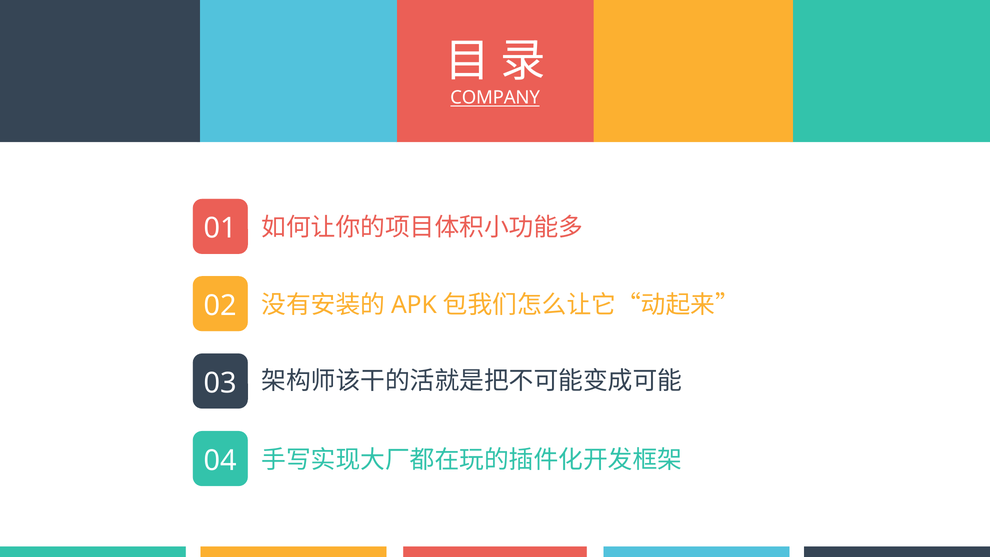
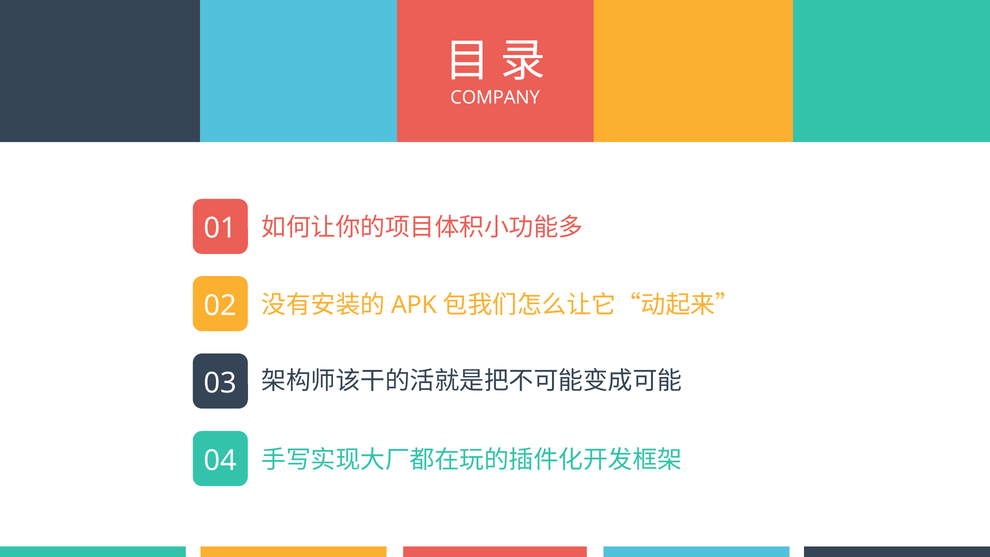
COMPANY underline: present -> none
